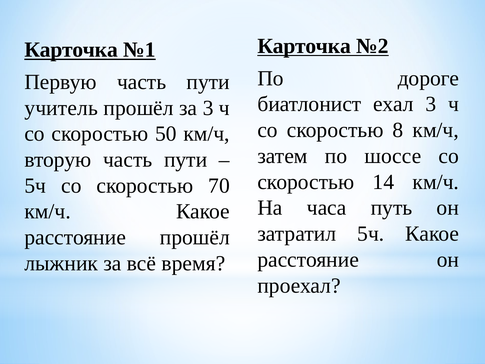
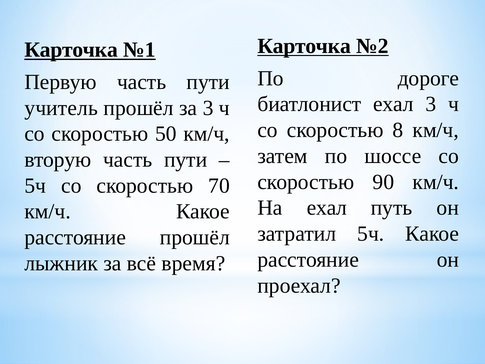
14: 14 -> 90
На часа: часа -> ехал
